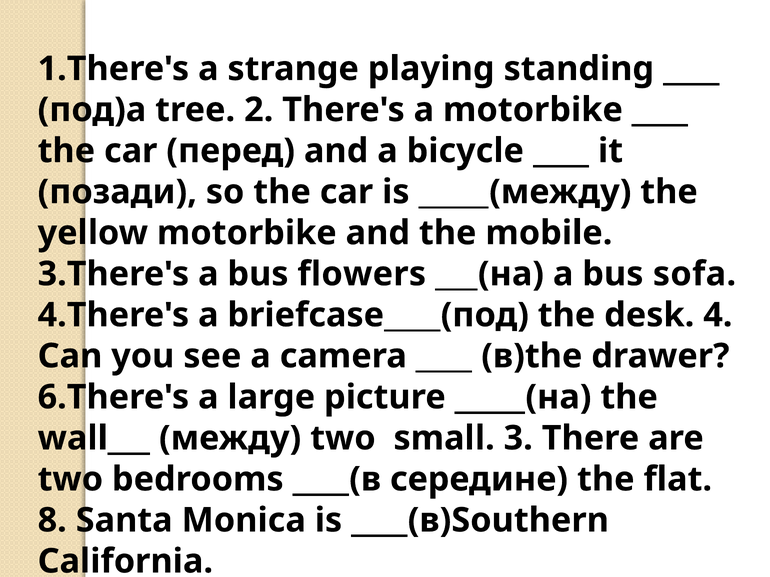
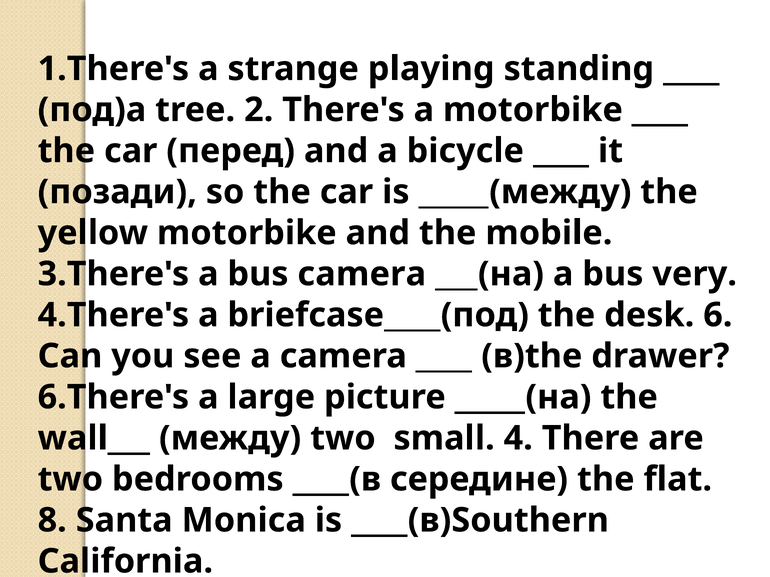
bus flowers: flowers -> camera
sofa: sofa -> very
4: 4 -> 6
3: 3 -> 4
